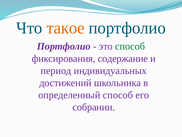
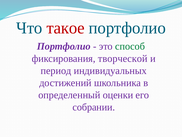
такое colour: orange -> red
содержание: содержание -> творческой
определенный способ: способ -> оценки
